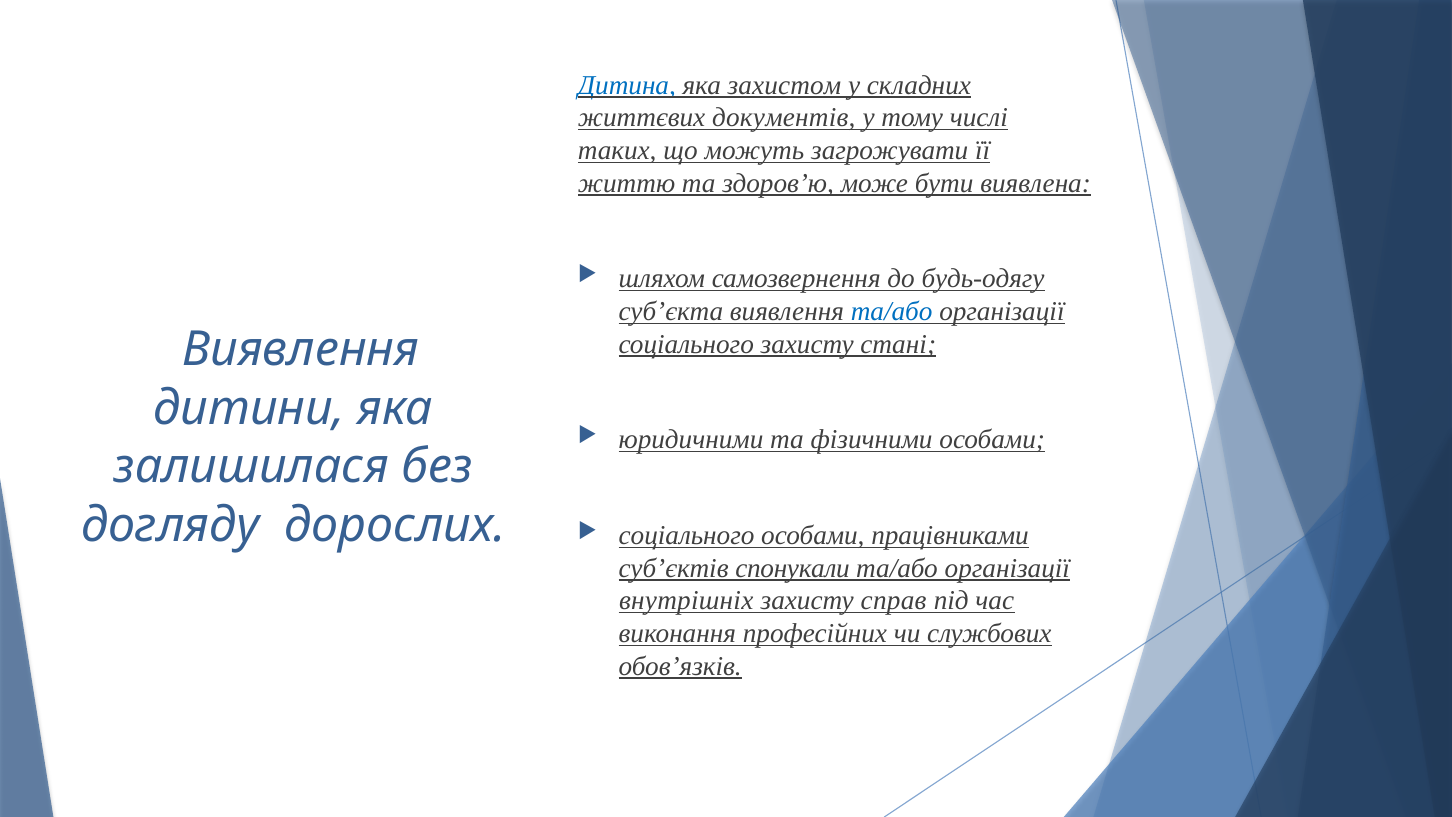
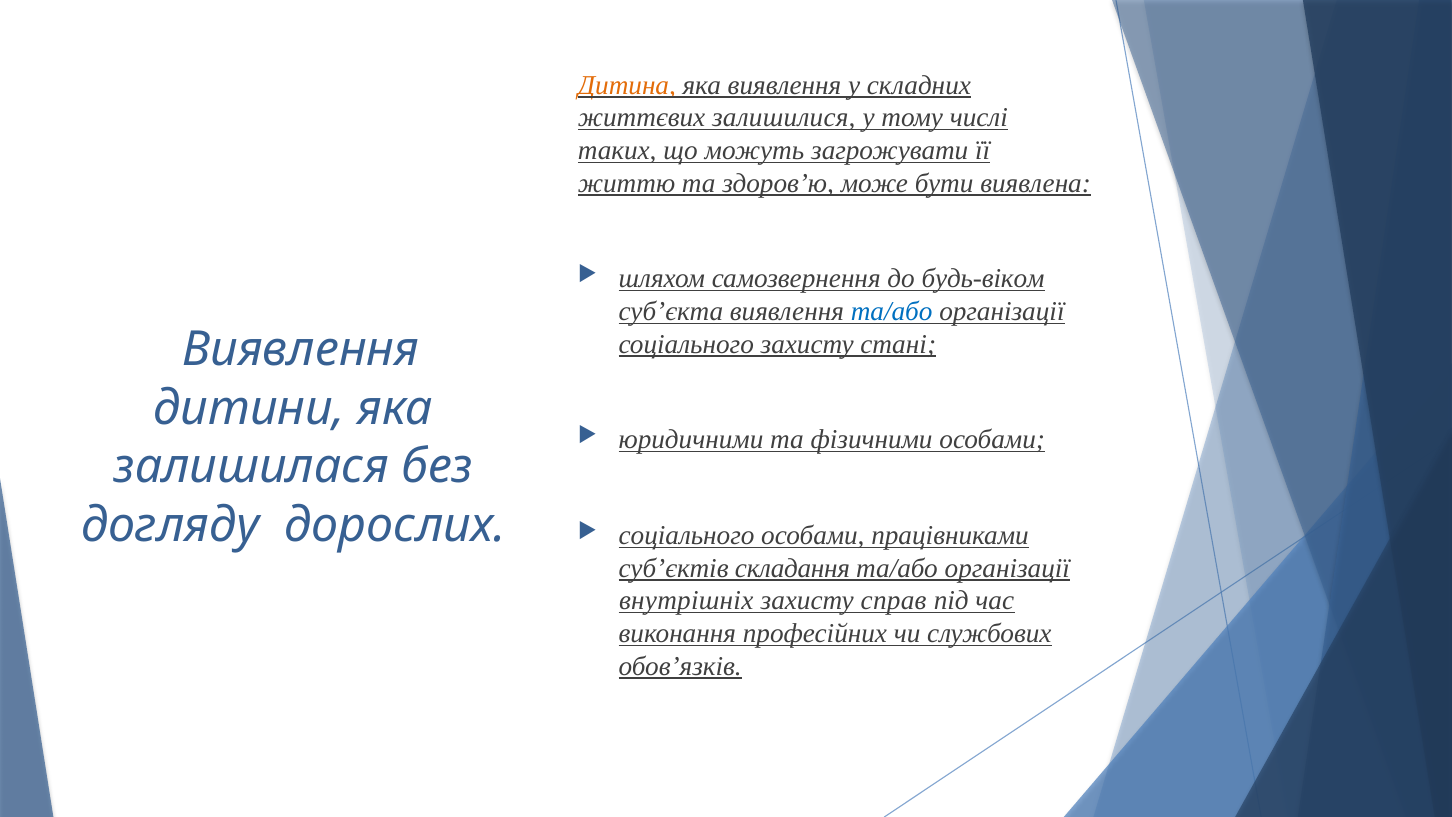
Дитина colour: blue -> orange
яка захистом: захистом -> виявлення
документів: документів -> залишилися
будь-одягу: будь-одягу -> будь-віком
спонукали: спонукали -> складання
